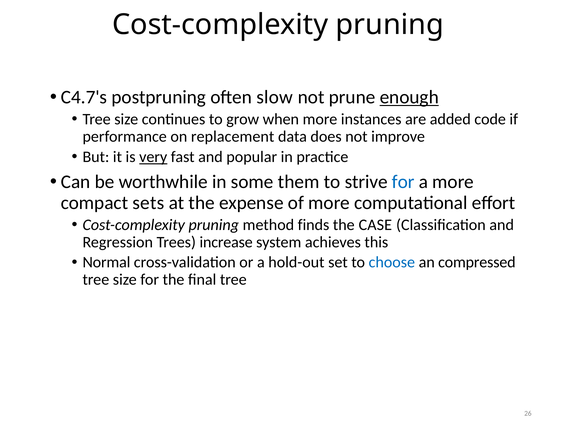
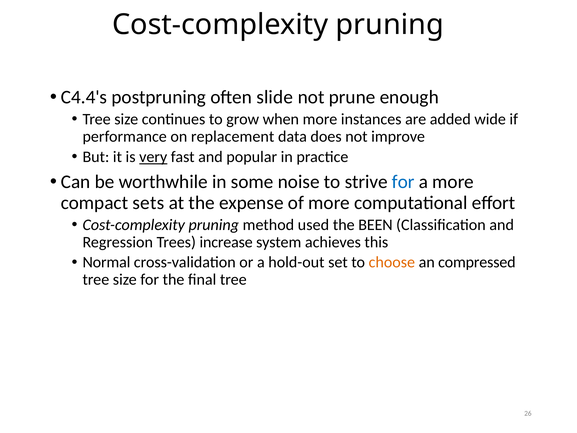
C4.7's: C4.7's -> C4.4's
slow: slow -> slide
enough underline: present -> none
code: code -> wide
them: them -> noise
finds: finds -> used
CASE: CASE -> BEEN
choose colour: blue -> orange
